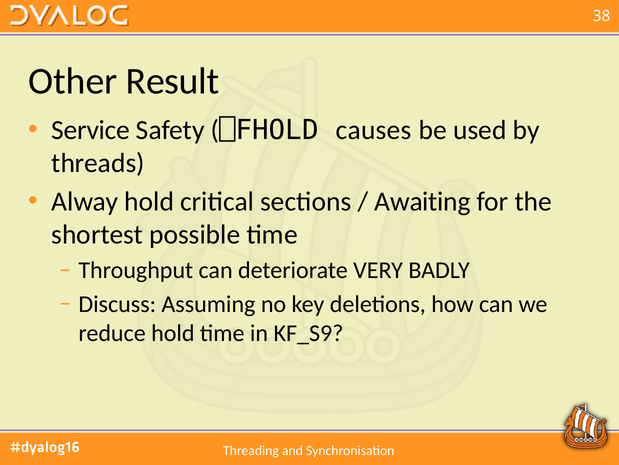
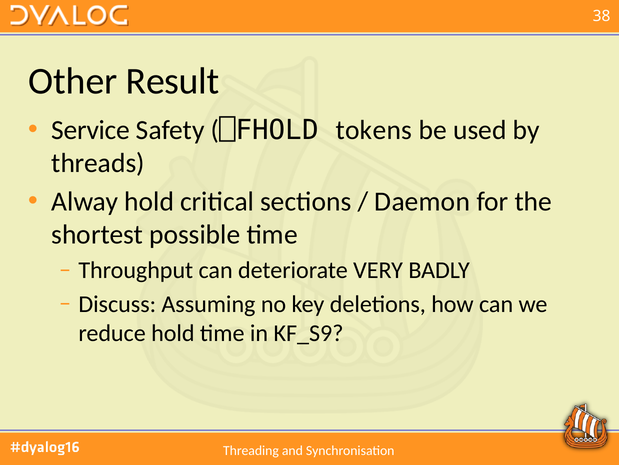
causes: causes -> tokens
Awaiting: Awaiting -> Daemon
